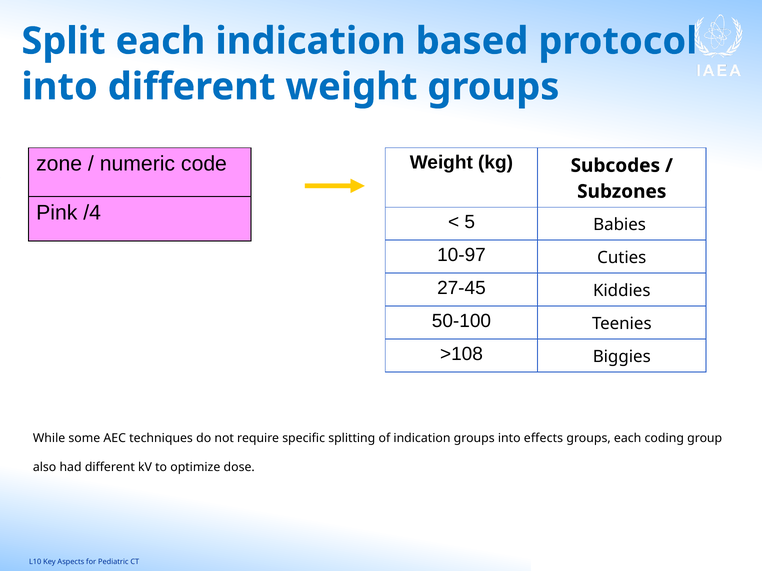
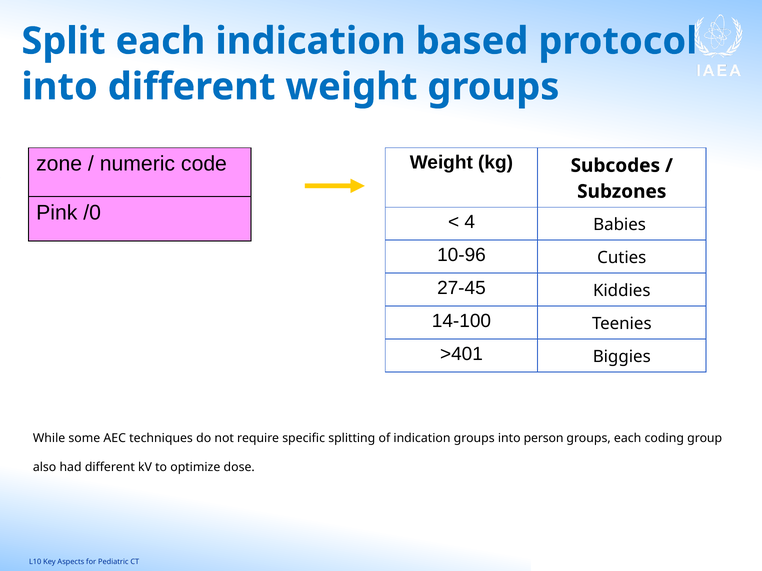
/4: /4 -> /0
5: 5 -> 4
10-97: 10-97 -> 10-96
50-100: 50-100 -> 14-100
>108: >108 -> >401
effects: effects -> person
